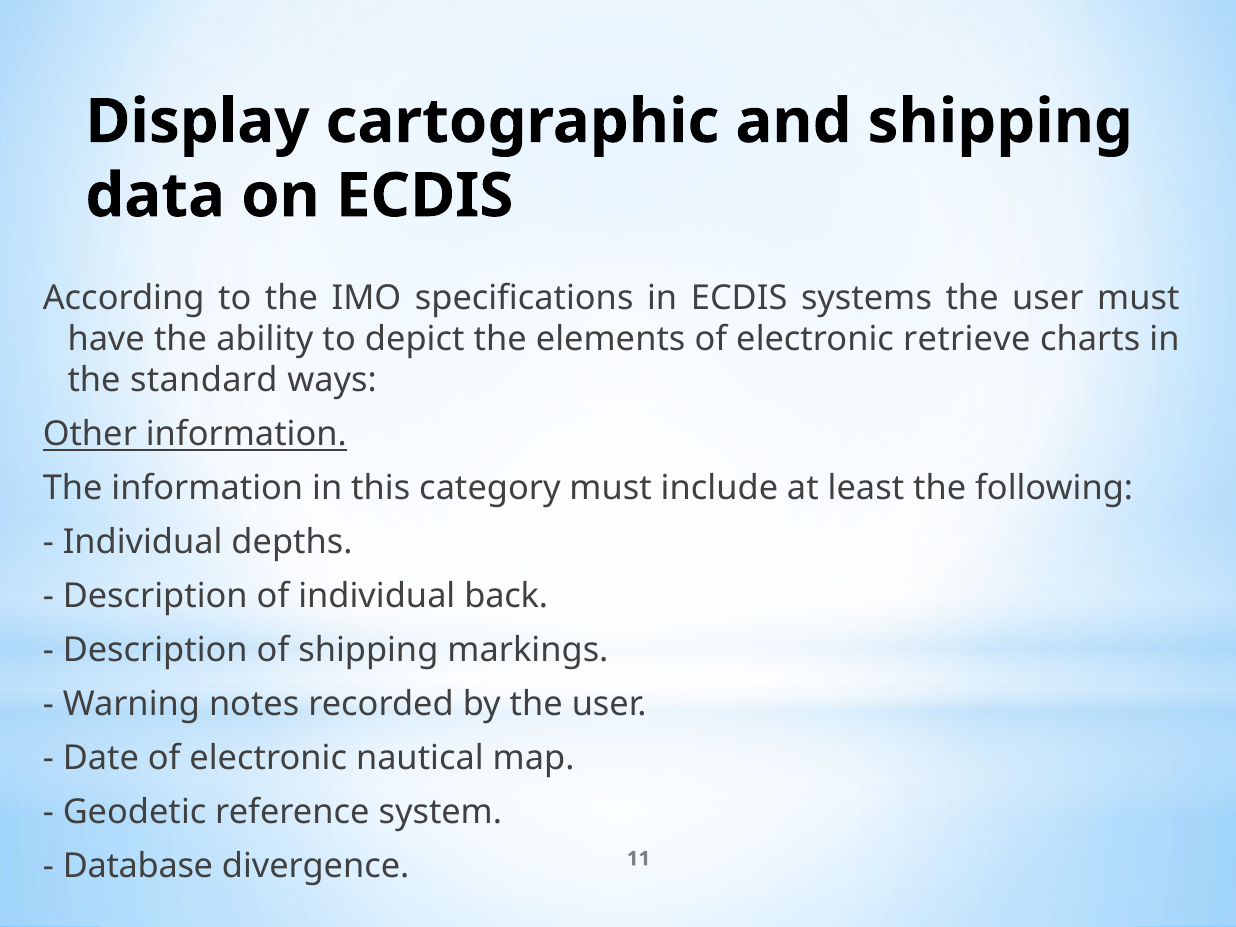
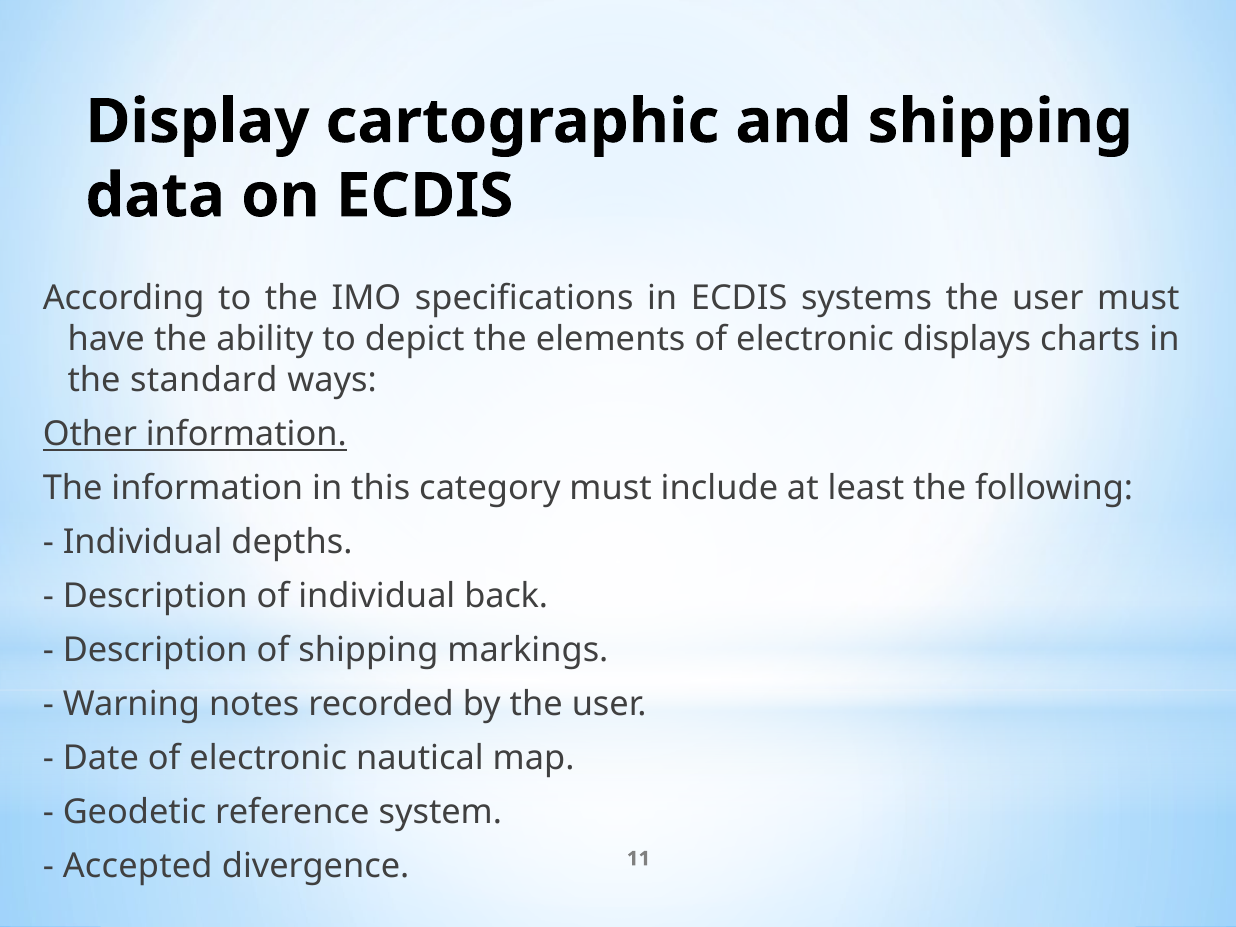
retrieve: retrieve -> displays
Database: Database -> Accepted
